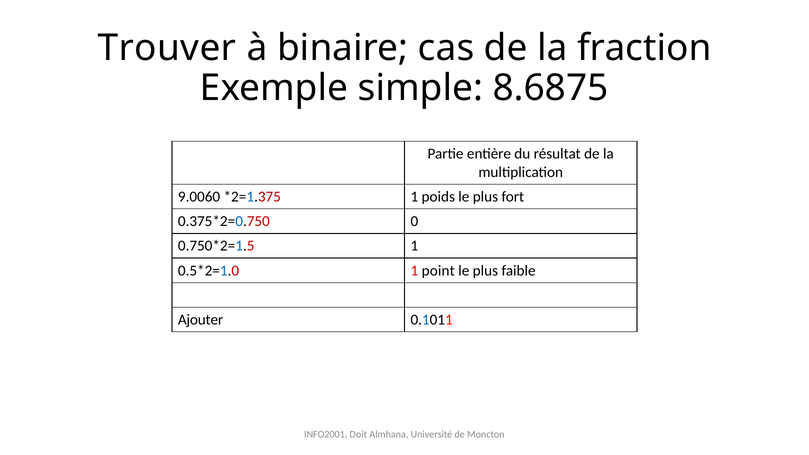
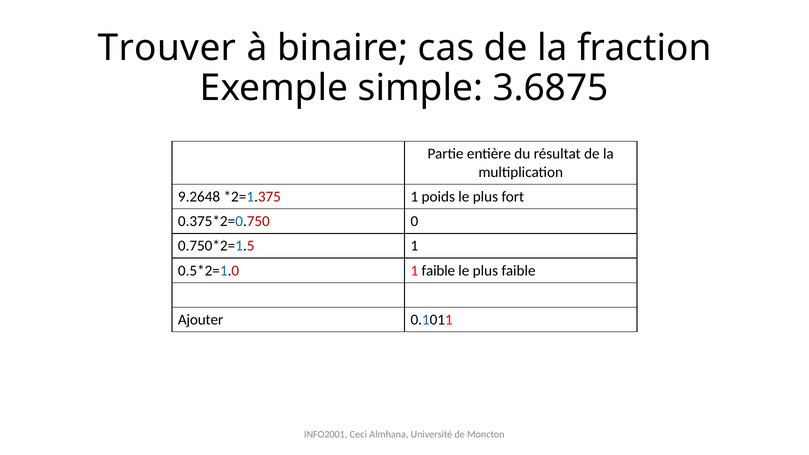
8.6875: 8.6875 -> 3.6875
9.0060: 9.0060 -> 9.2648
1 point: point -> faible
Doit: Doit -> Ceci
